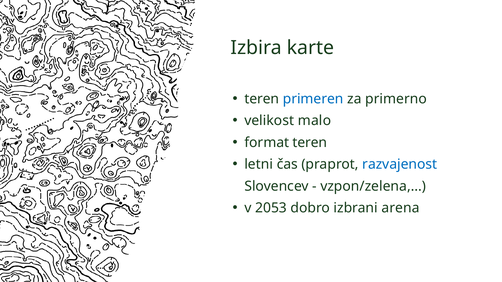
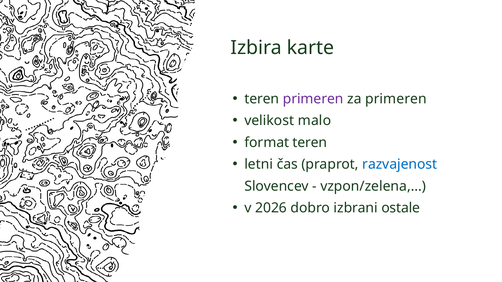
primeren at (313, 99) colour: blue -> purple
za primerno: primerno -> primeren
2053: 2053 -> 2026
arena: arena -> ostale
